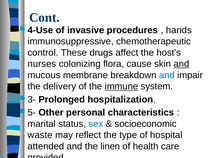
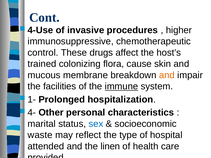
hands: hands -> higher
nurses: nurses -> trained
and at (181, 64) underline: present -> none
and at (167, 75) colour: blue -> orange
delivery: delivery -> facilities
3-: 3- -> 1-
5-: 5- -> 4-
